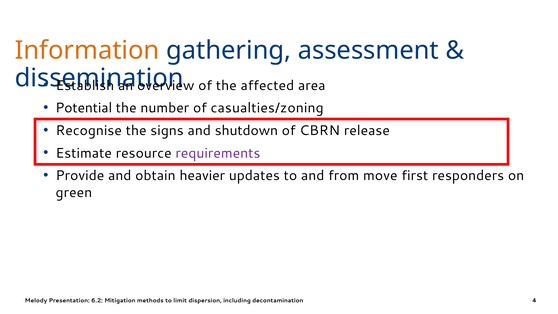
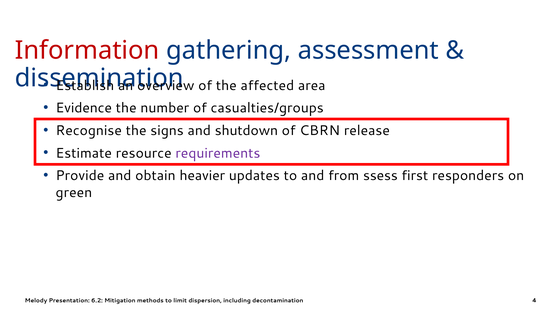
Information colour: orange -> red
Potential: Potential -> Evidence
casualties/zoning: casualties/zoning -> casualties/groups
move: move -> ssess
